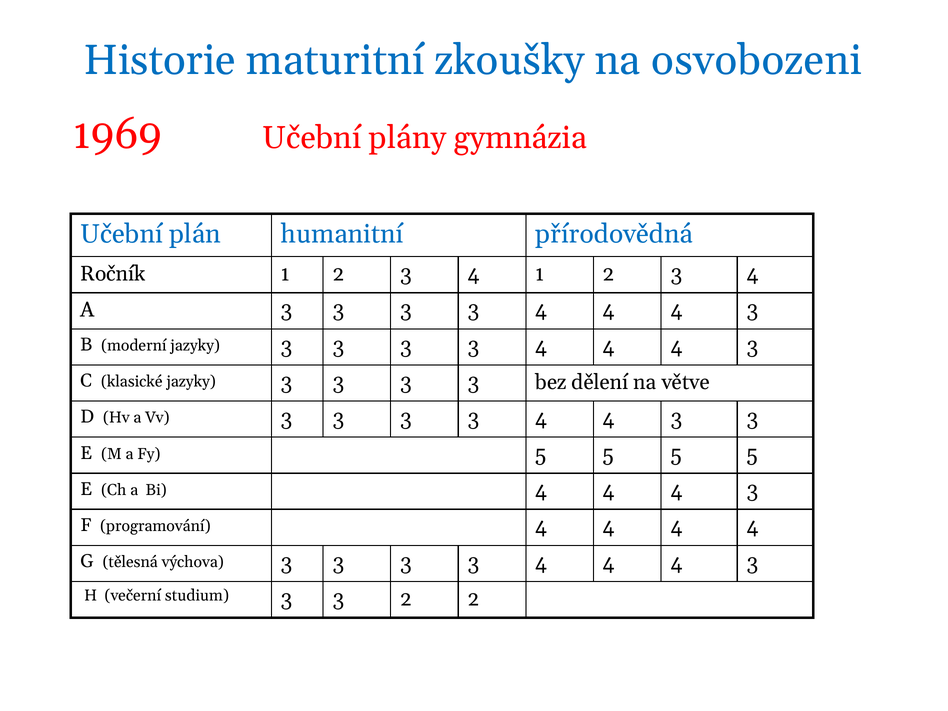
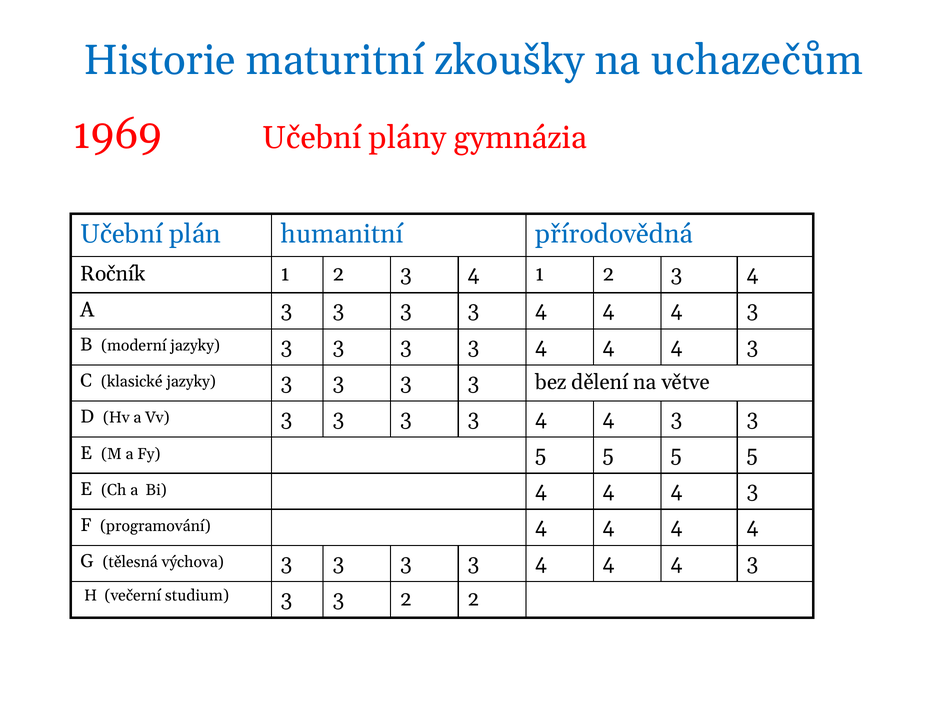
osvobozeni: osvobozeni -> uchazečům
